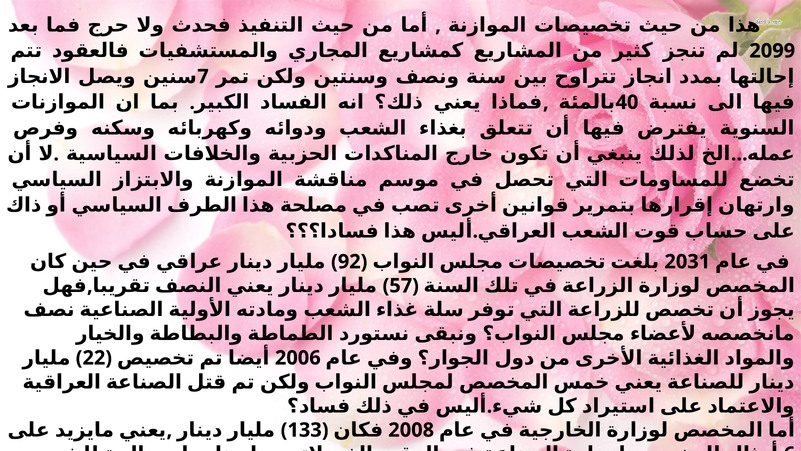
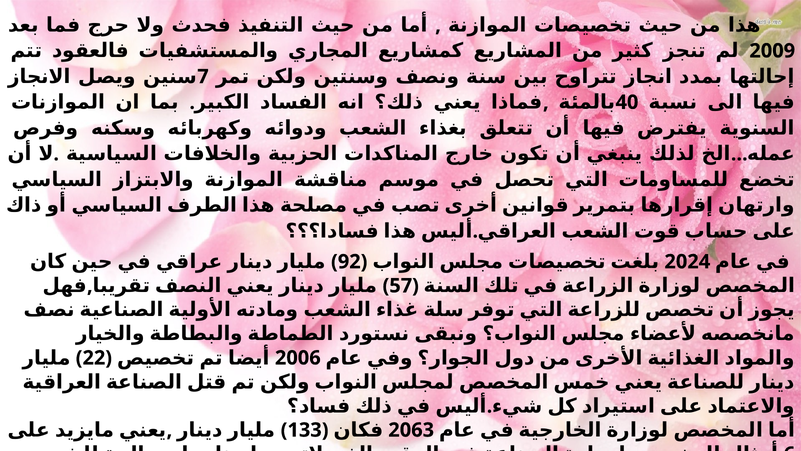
2099: 2099 -> 2009
2031: 2031 -> 2024
2008: 2008 -> 2063
